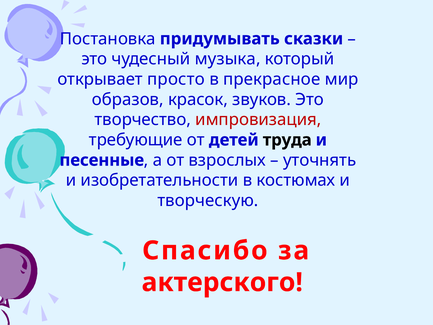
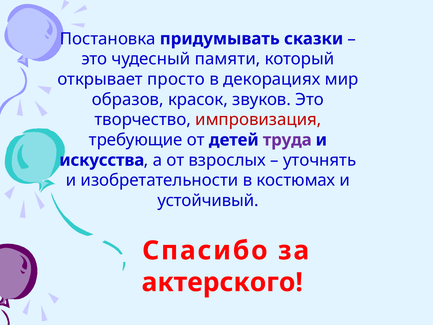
музыка: музыка -> памяти
прекрасное: прекрасное -> декорациях
труда colour: black -> purple
песенные: песенные -> искусства
творческую: творческую -> устойчивый
